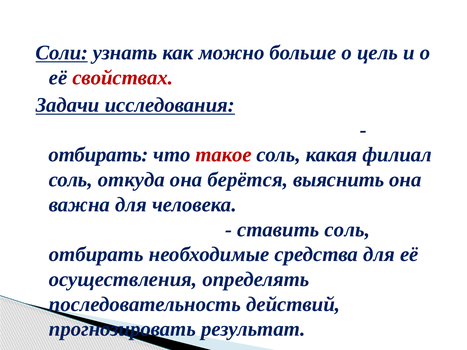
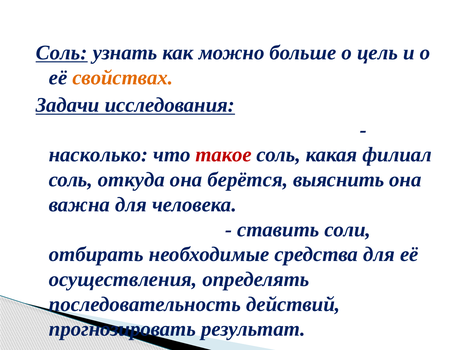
Соли at (62, 53): Соли -> Соль
свойствах colour: red -> orange
отбирать at (99, 155): отбирать -> насколько
ставить соль: соль -> соли
